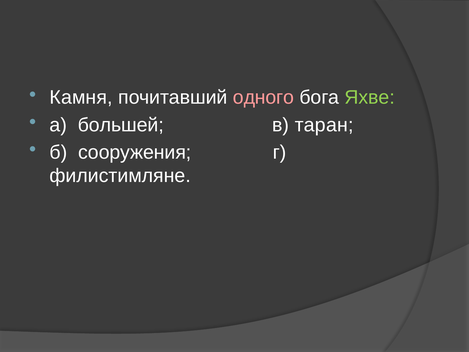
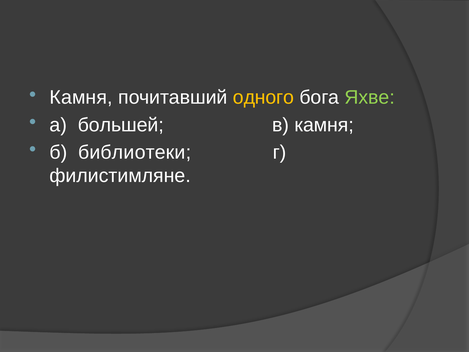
одного colour: pink -> yellow
в таран: таран -> камня
сооружения: сооружения -> библиотеки
